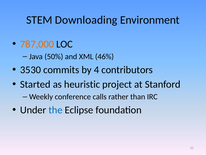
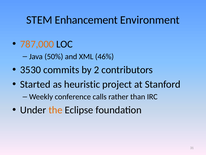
Downloading: Downloading -> Enhancement
4: 4 -> 2
the colour: blue -> orange
